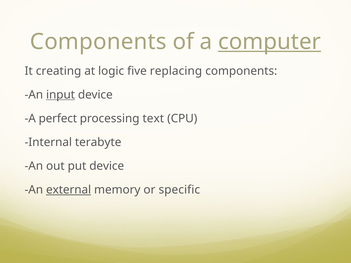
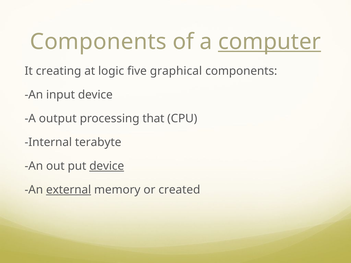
replacing: replacing -> graphical
input underline: present -> none
perfect: perfect -> output
text: text -> that
device at (107, 166) underline: none -> present
specific: specific -> created
